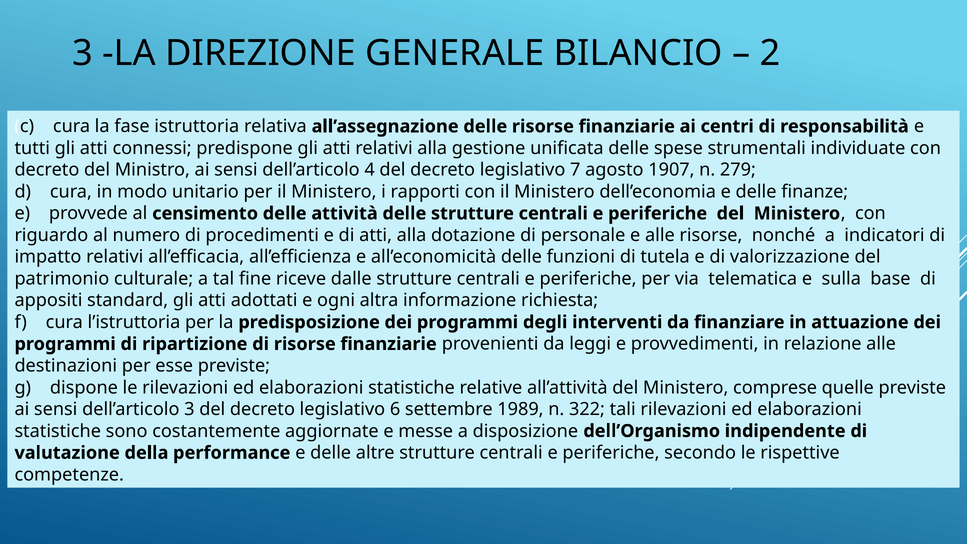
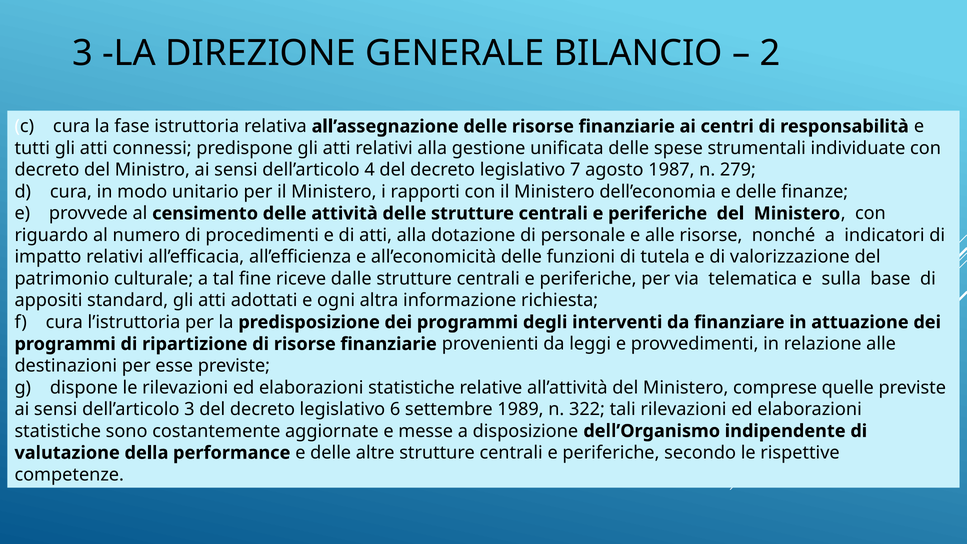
1907: 1907 -> 1987
